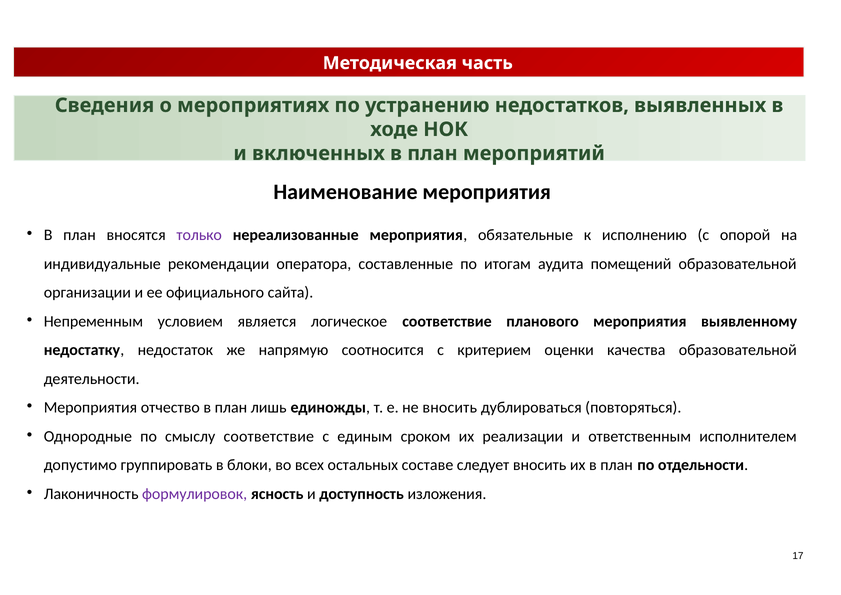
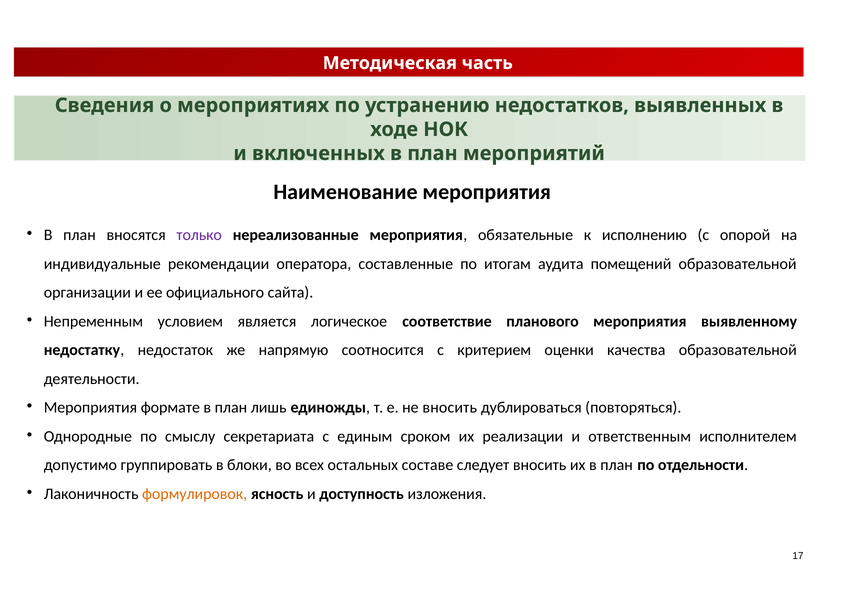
отчество: отчество -> формате
смыслу соответствие: соответствие -> секретариата
формулировок colour: purple -> orange
